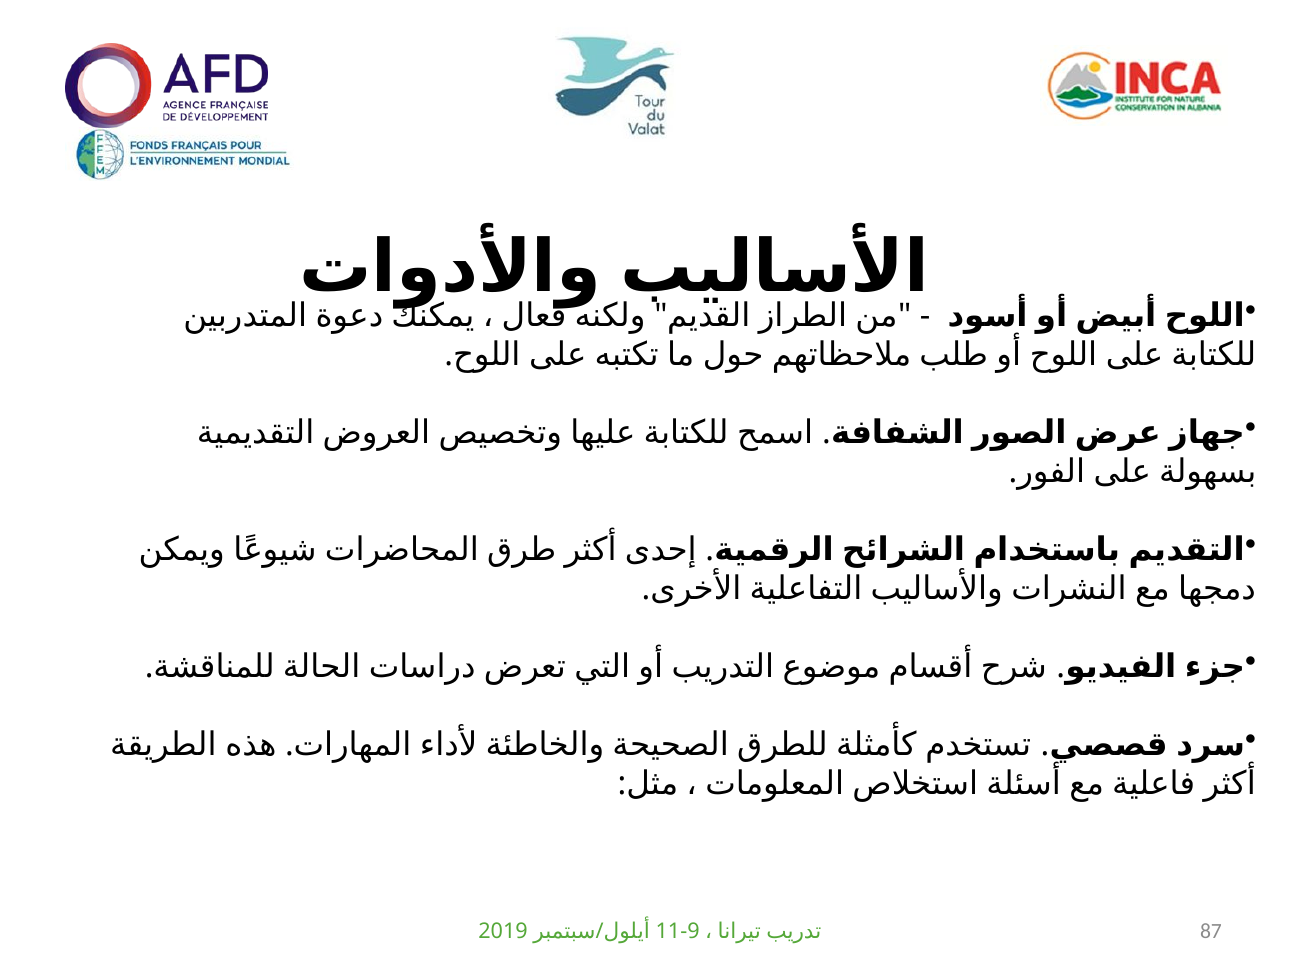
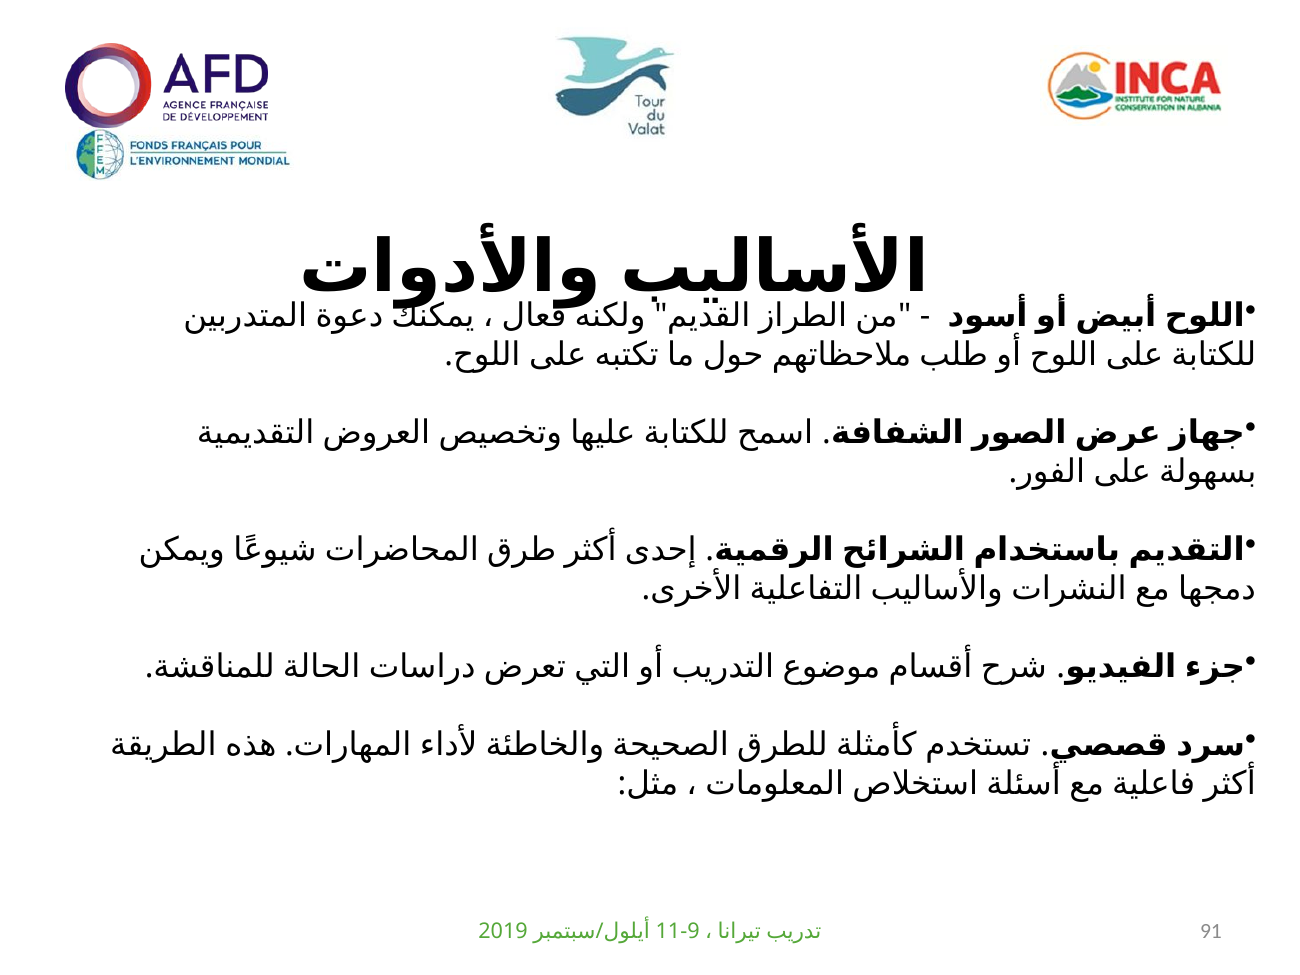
87: 87 -> 91
